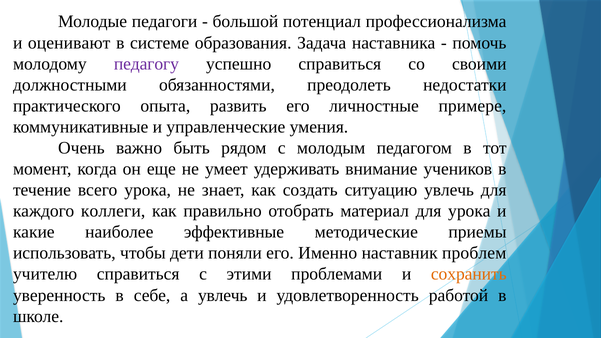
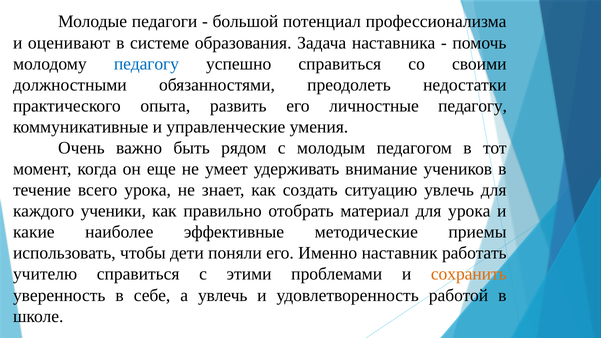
педагогу at (146, 64) colour: purple -> blue
личностные примере: примере -> педагогу
коллеги: коллеги -> ученики
проблем: проблем -> работать
